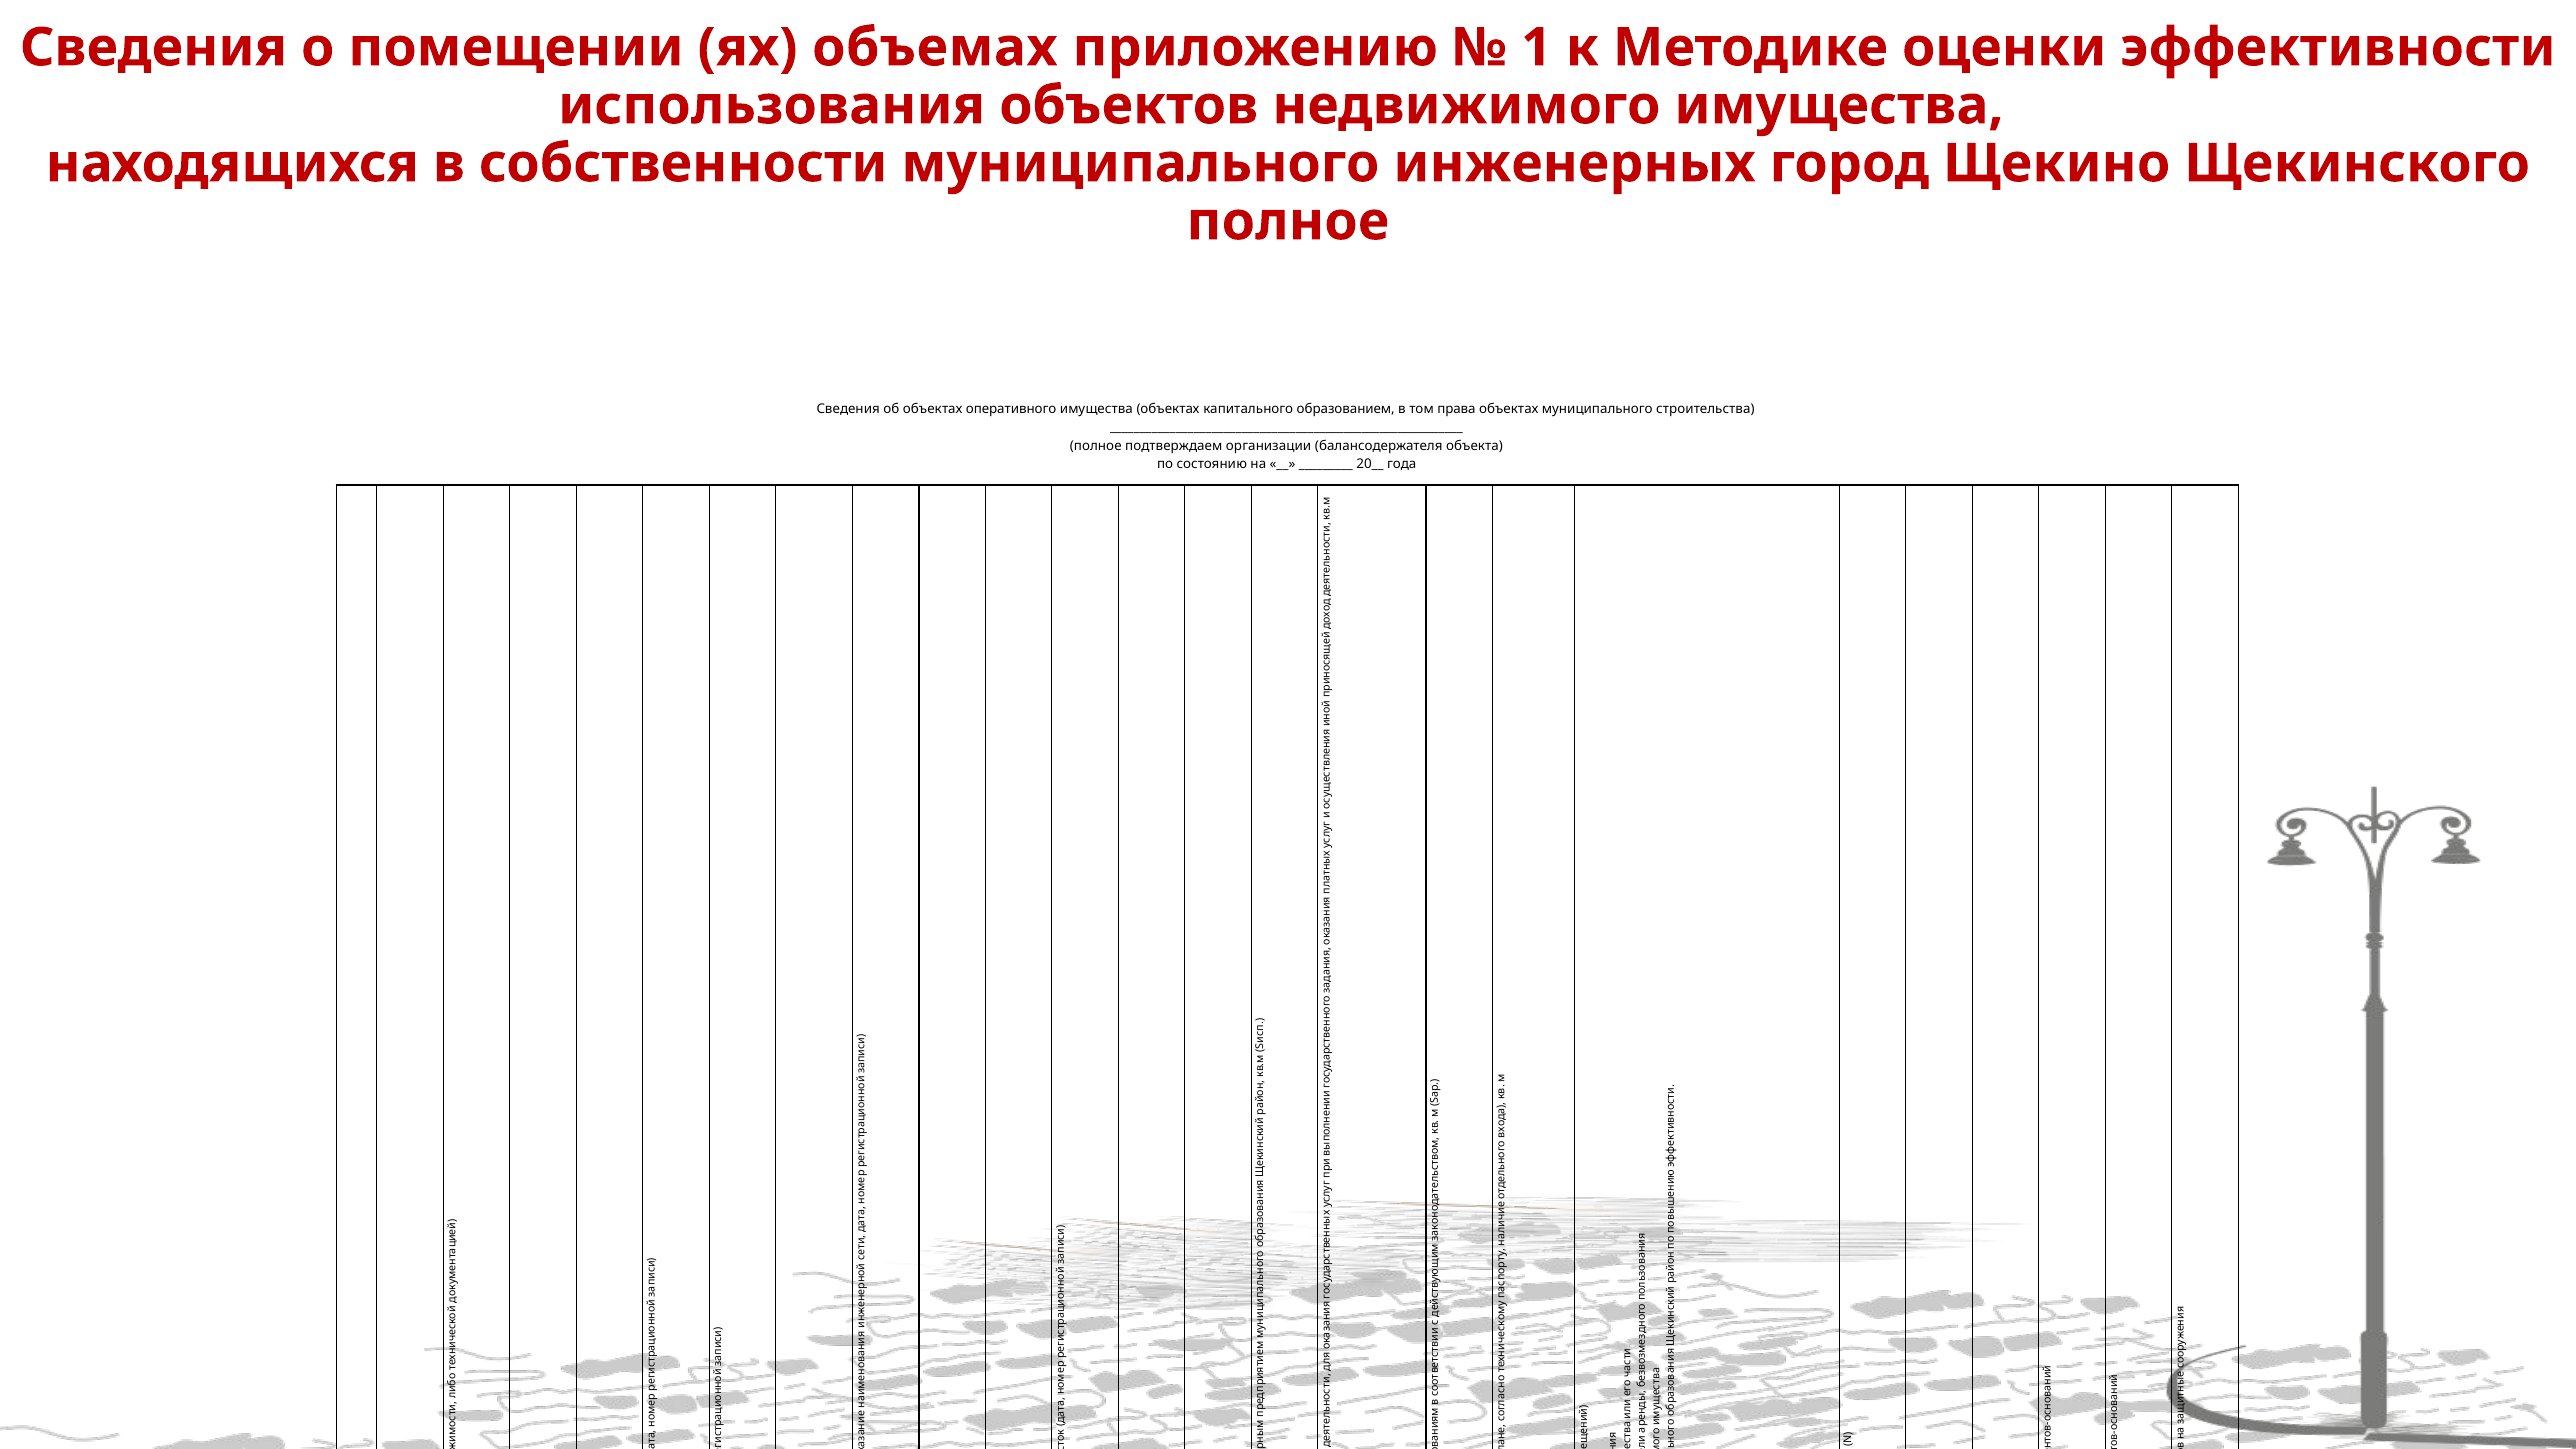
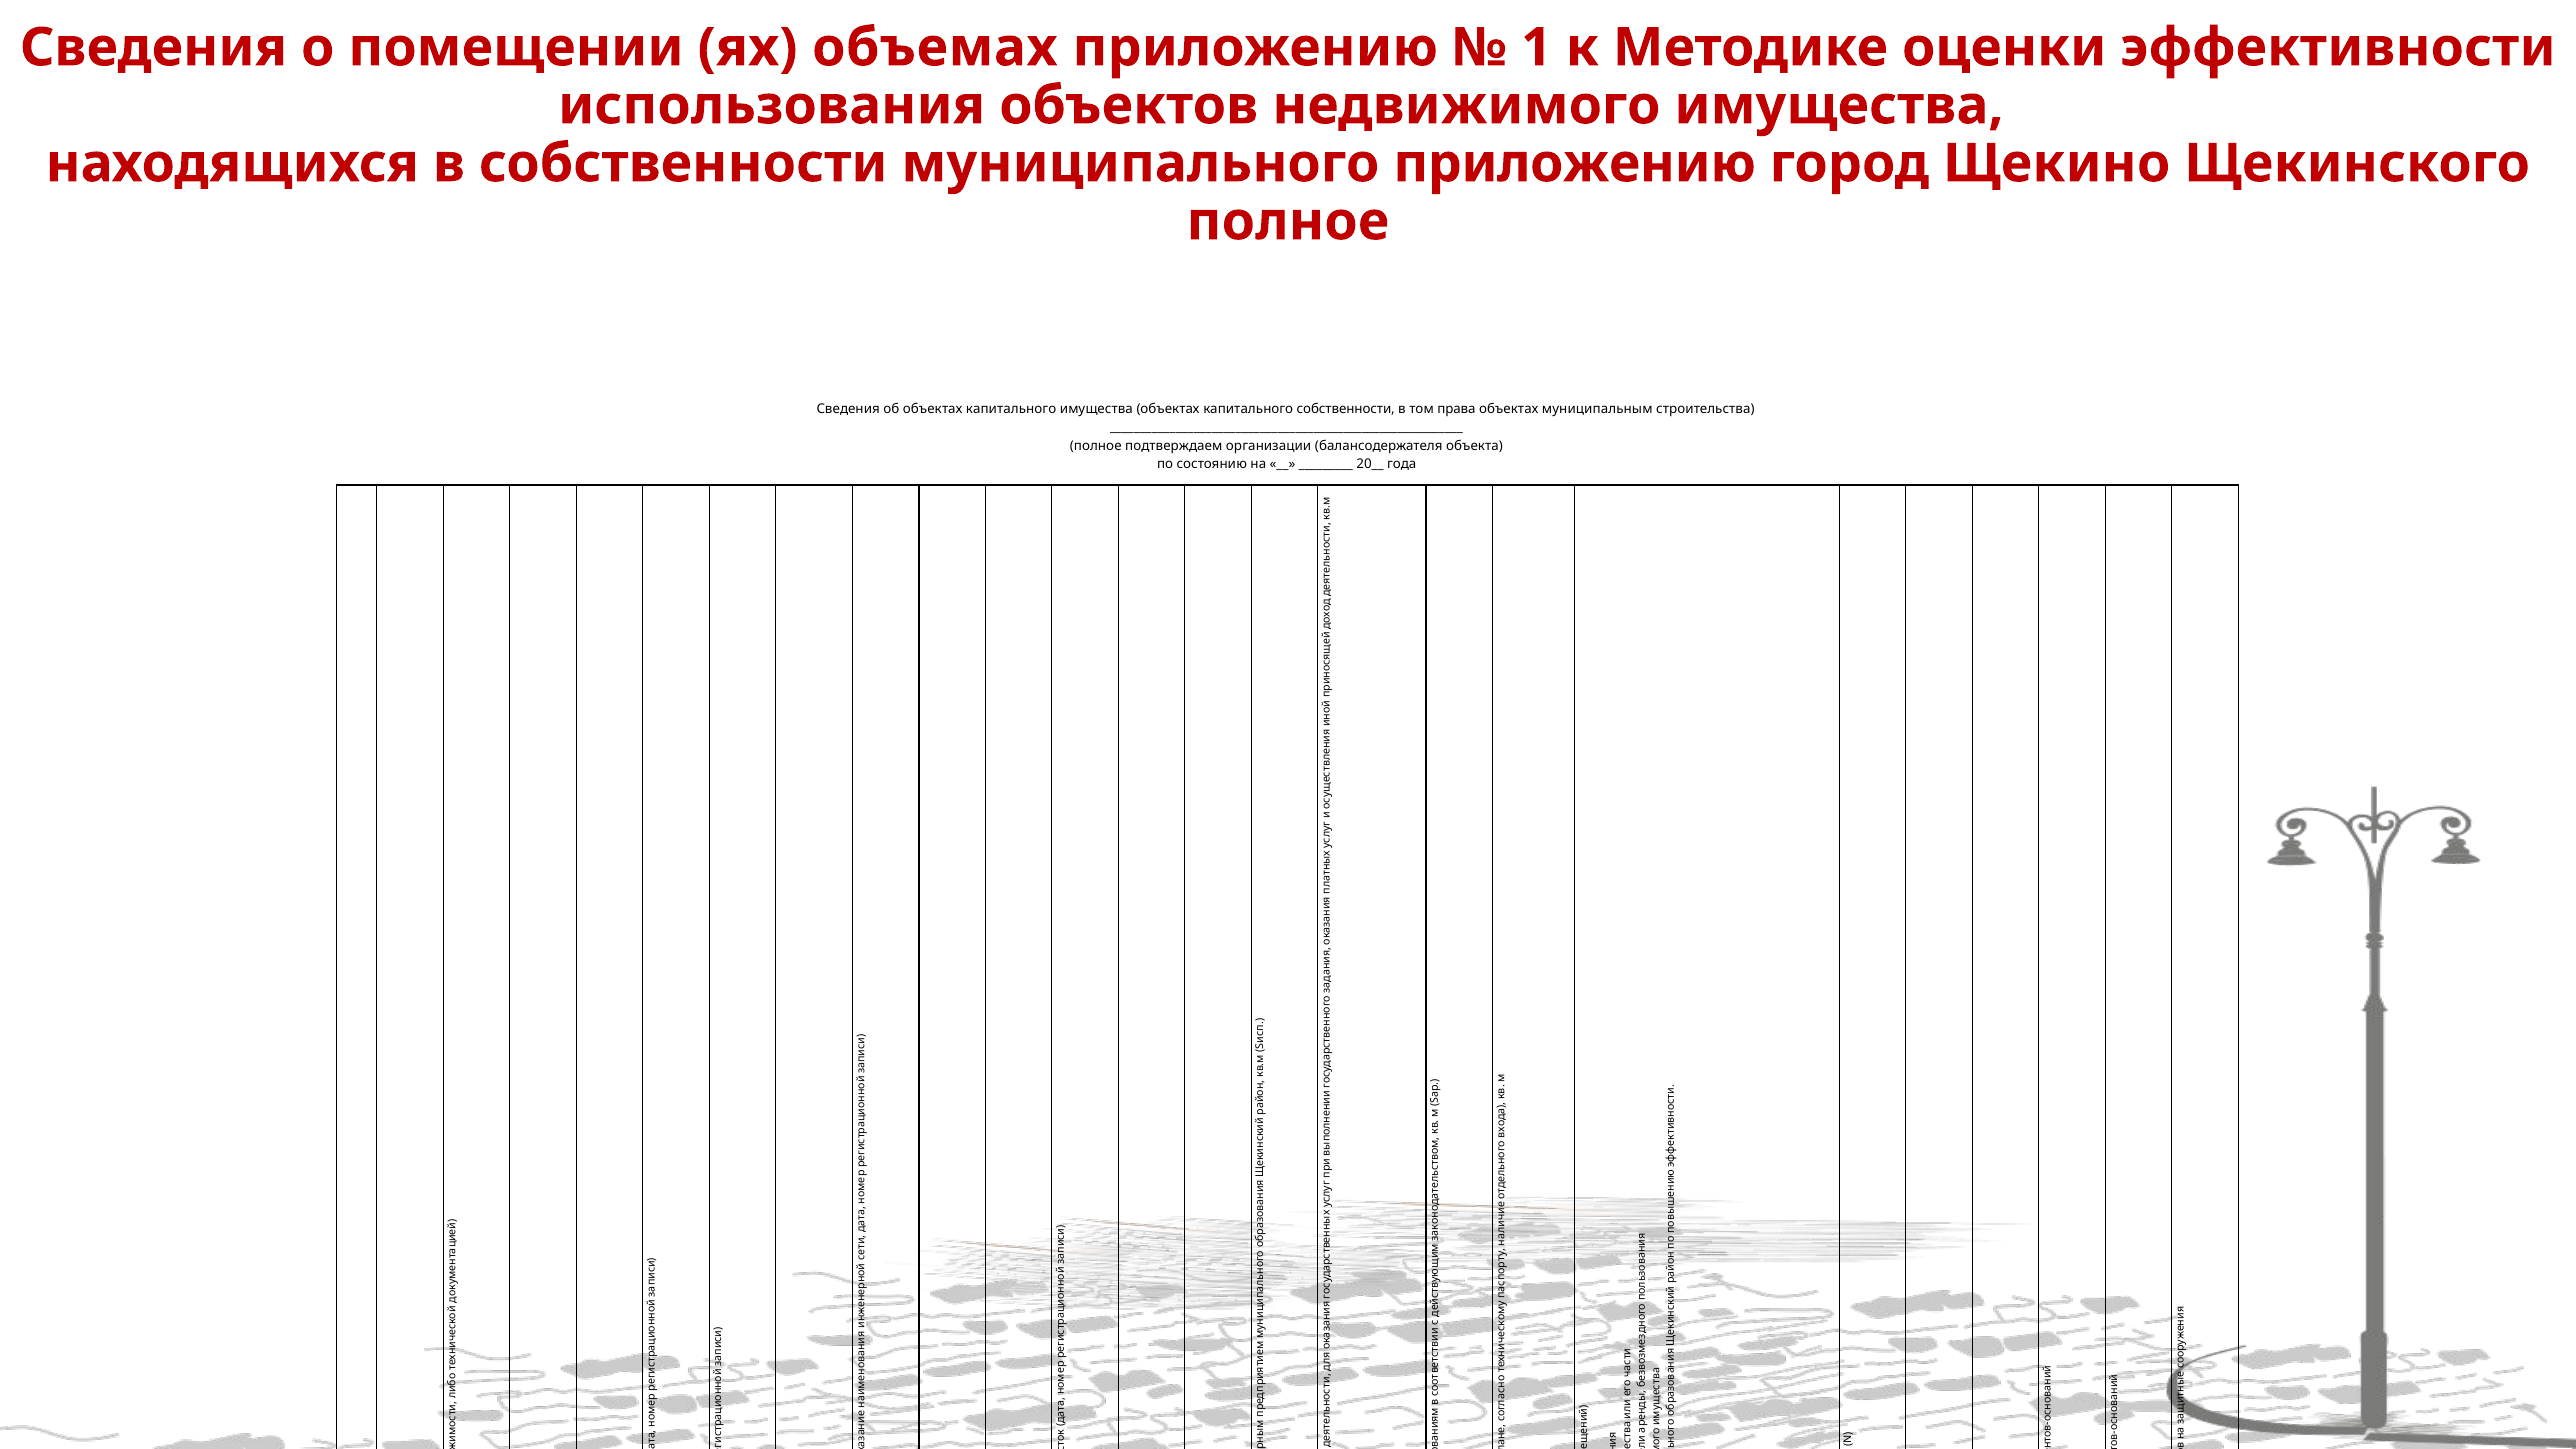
муниципального инженерных: инженерных -> приложению
об объектах оперативного: оперативного -> капитального
капитального образованием: образованием -> собственности
объектах муниципального: муниципального -> муниципальным
